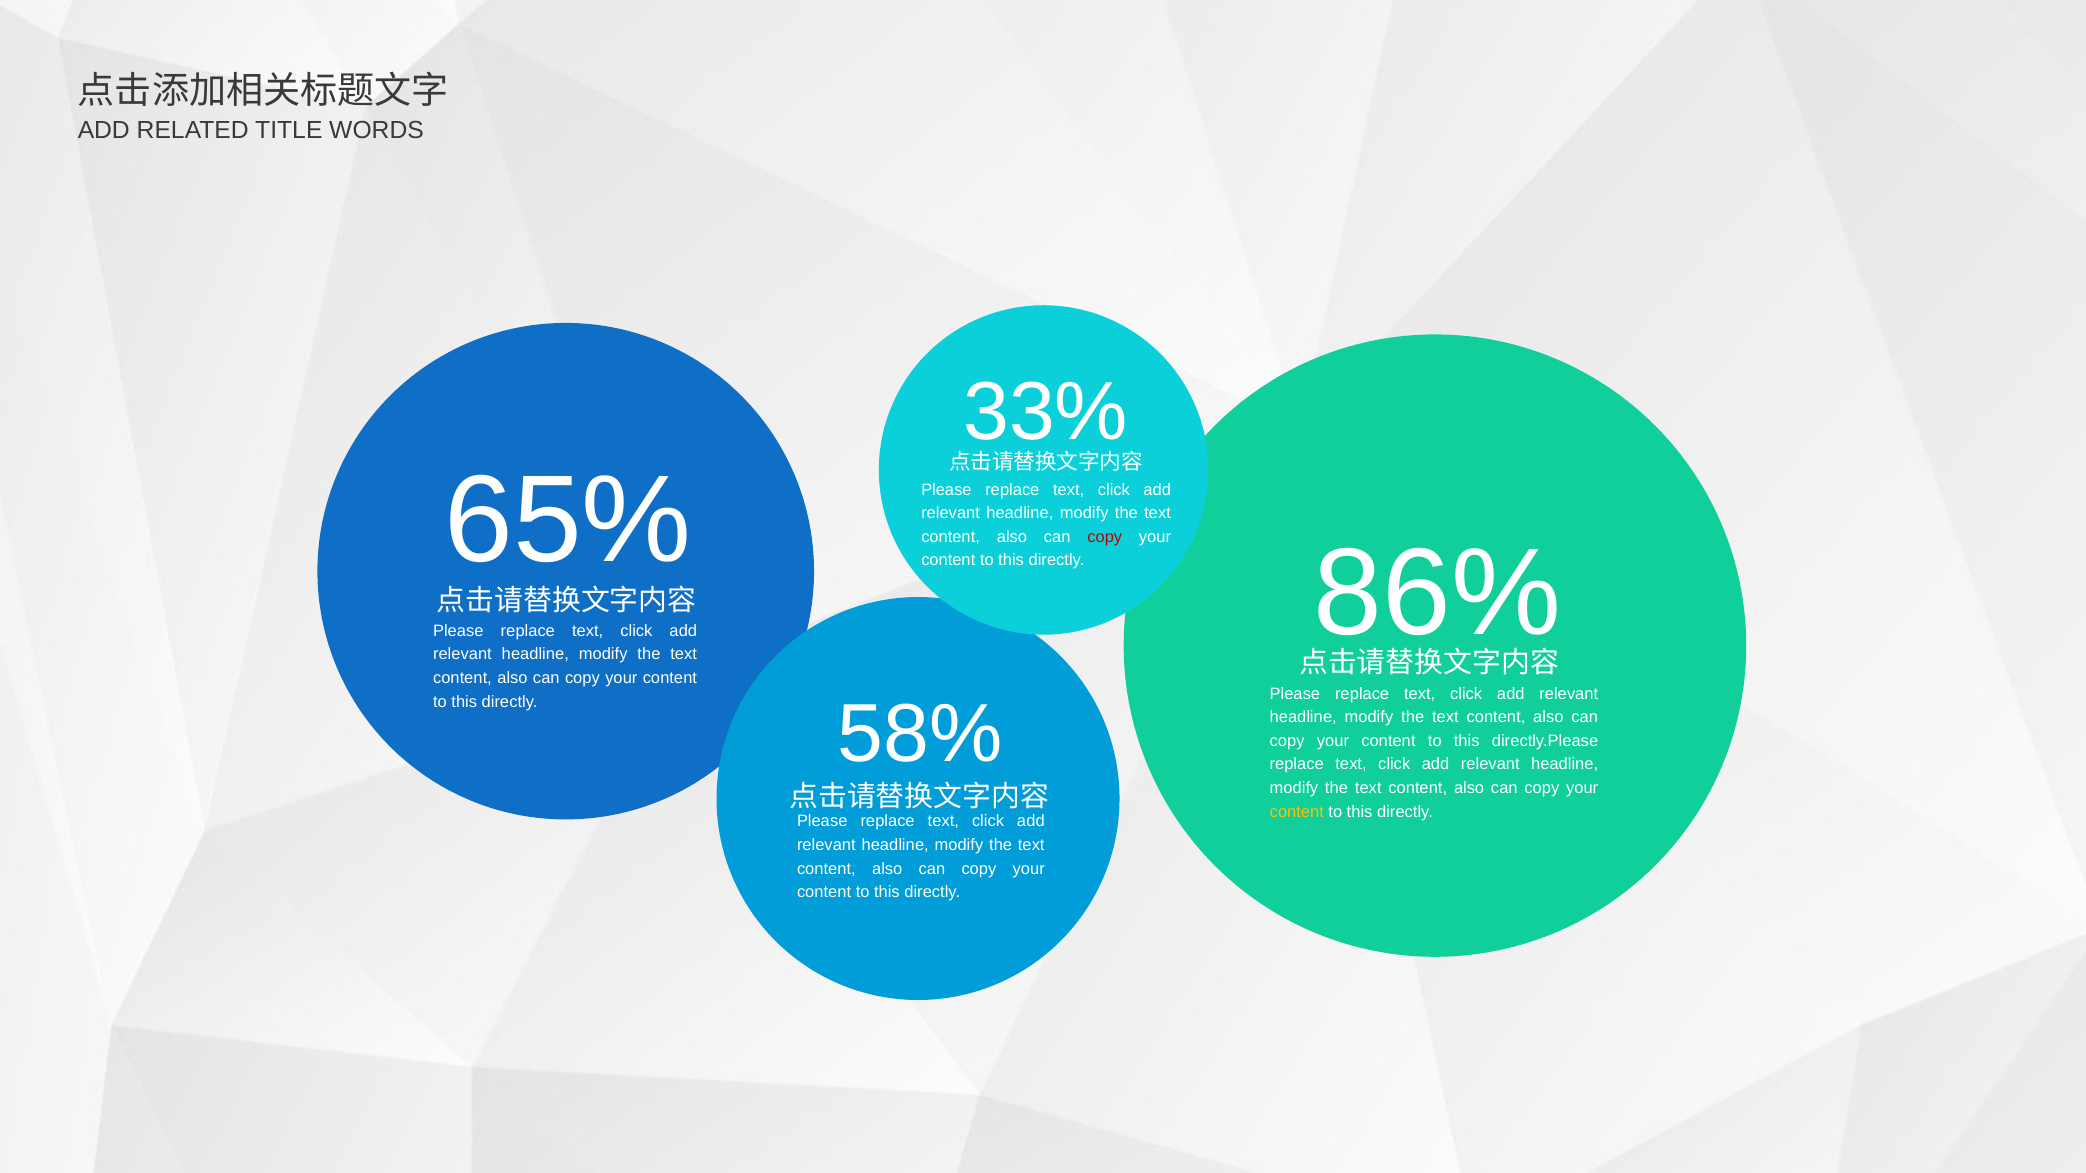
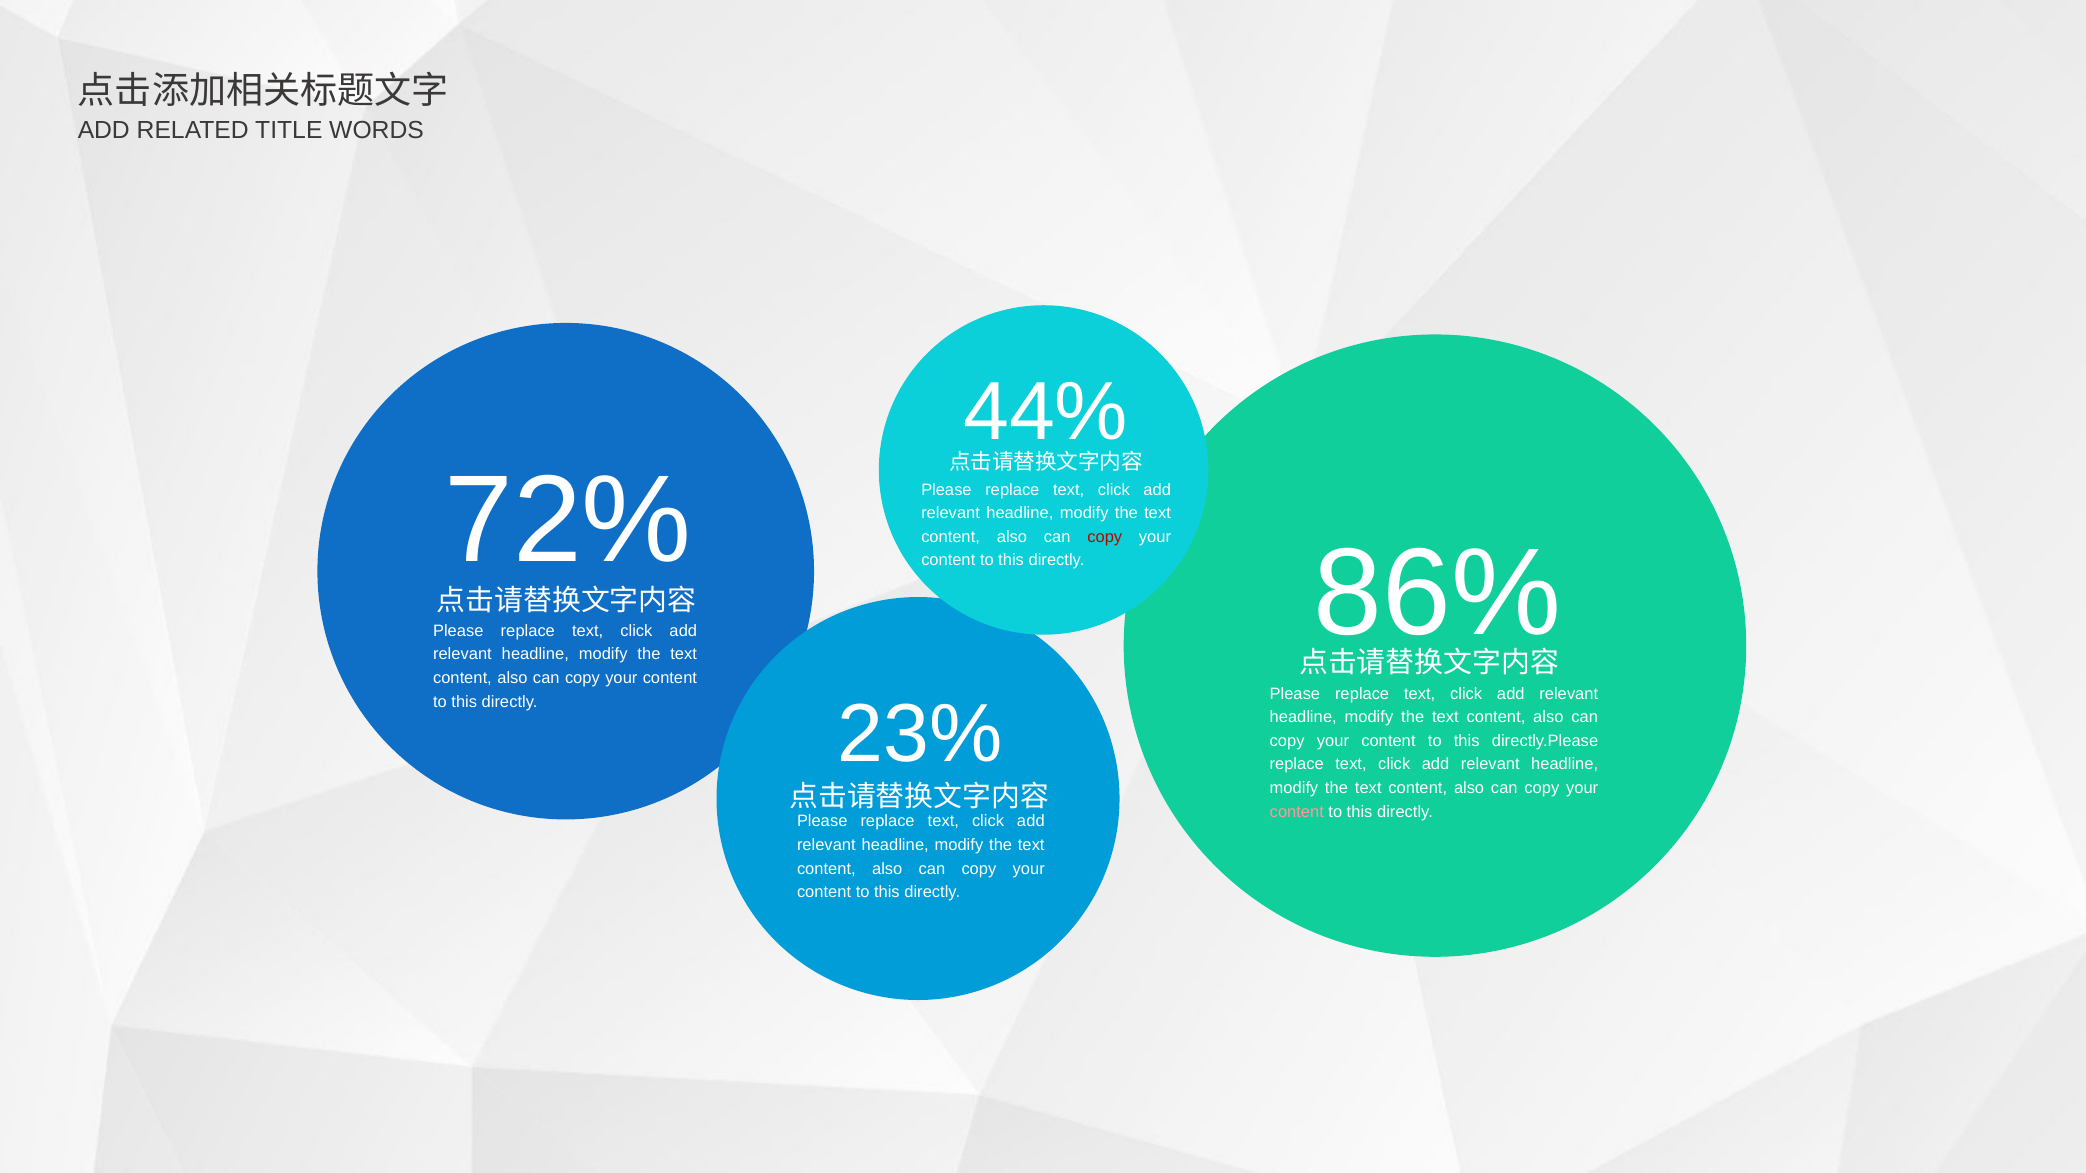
33%: 33% -> 44%
65%: 65% -> 72%
58%: 58% -> 23%
content at (1297, 812) colour: yellow -> pink
